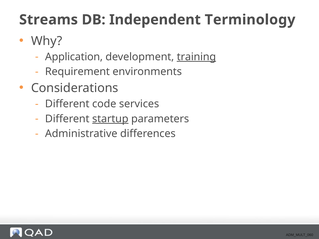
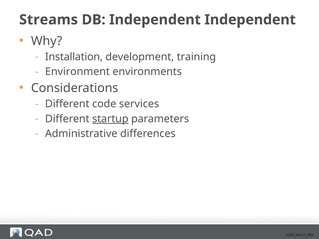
Independent Terminology: Terminology -> Independent
Application: Application -> Installation
training underline: present -> none
Requirement: Requirement -> Environment
